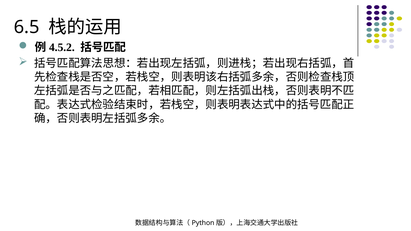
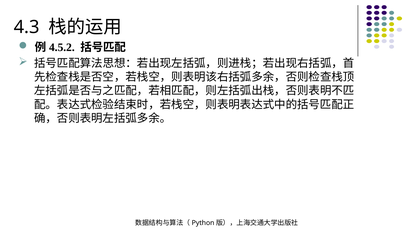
6.5: 6.5 -> 4.3
